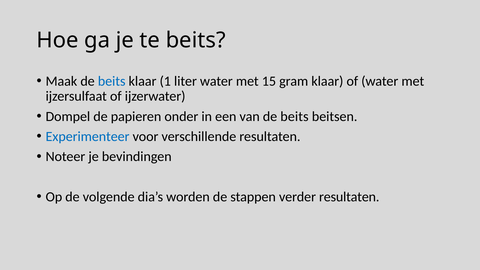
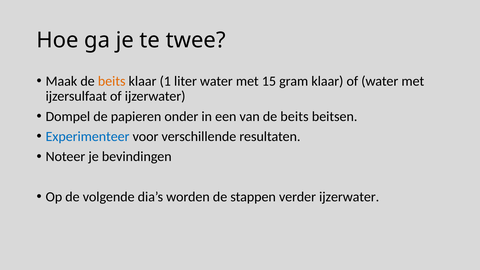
te beits: beits -> twee
beits at (112, 81) colour: blue -> orange
verder resultaten: resultaten -> ijzerwater
